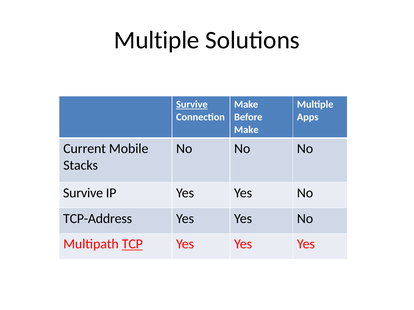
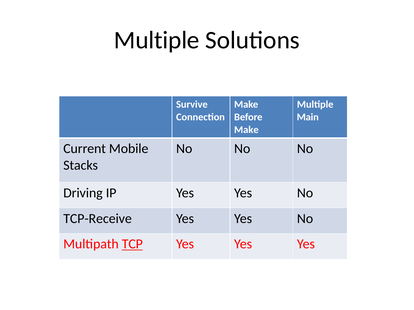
Survive at (192, 105) underline: present -> none
Apps: Apps -> Main
Survive at (83, 193): Survive -> Driving
TCP-Address: TCP-Address -> TCP-Receive
